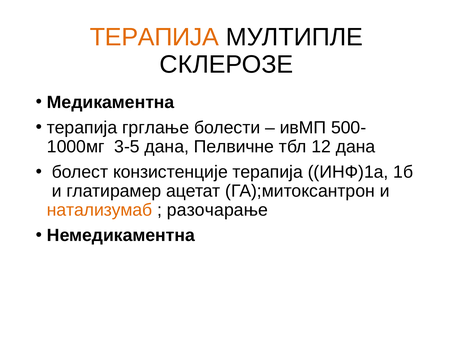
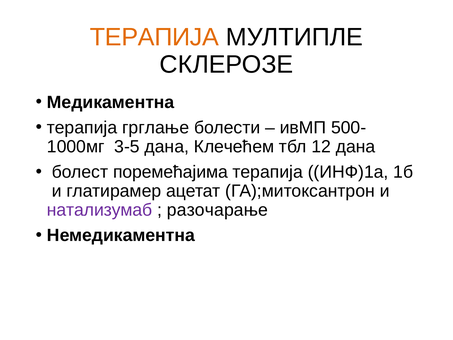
Пелвичне: Пелвичне -> Клечећем
конзистенције: конзистенције -> поремећајима
натализумаб colour: orange -> purple
